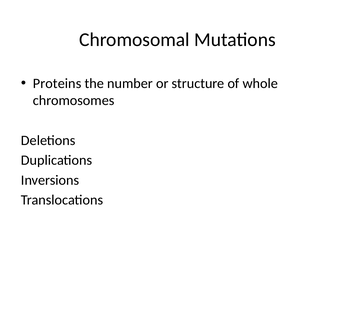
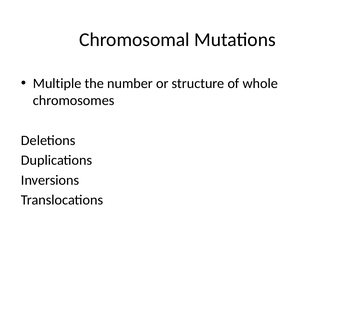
Proteins: Proteins -> Multiple
